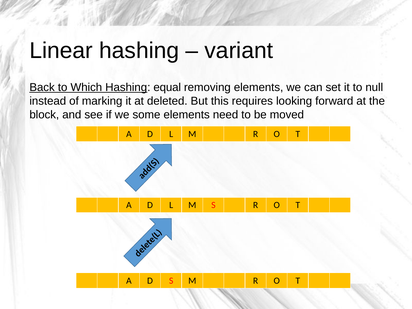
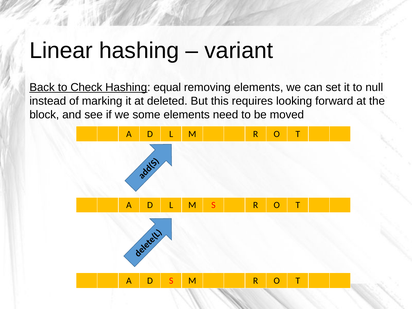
Which: Which -> Check
